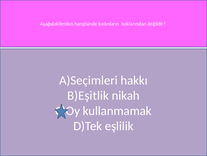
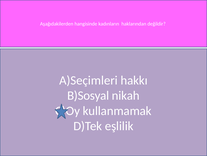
B)Eşitlik: B)Eşitlik -> B)Sosyal
